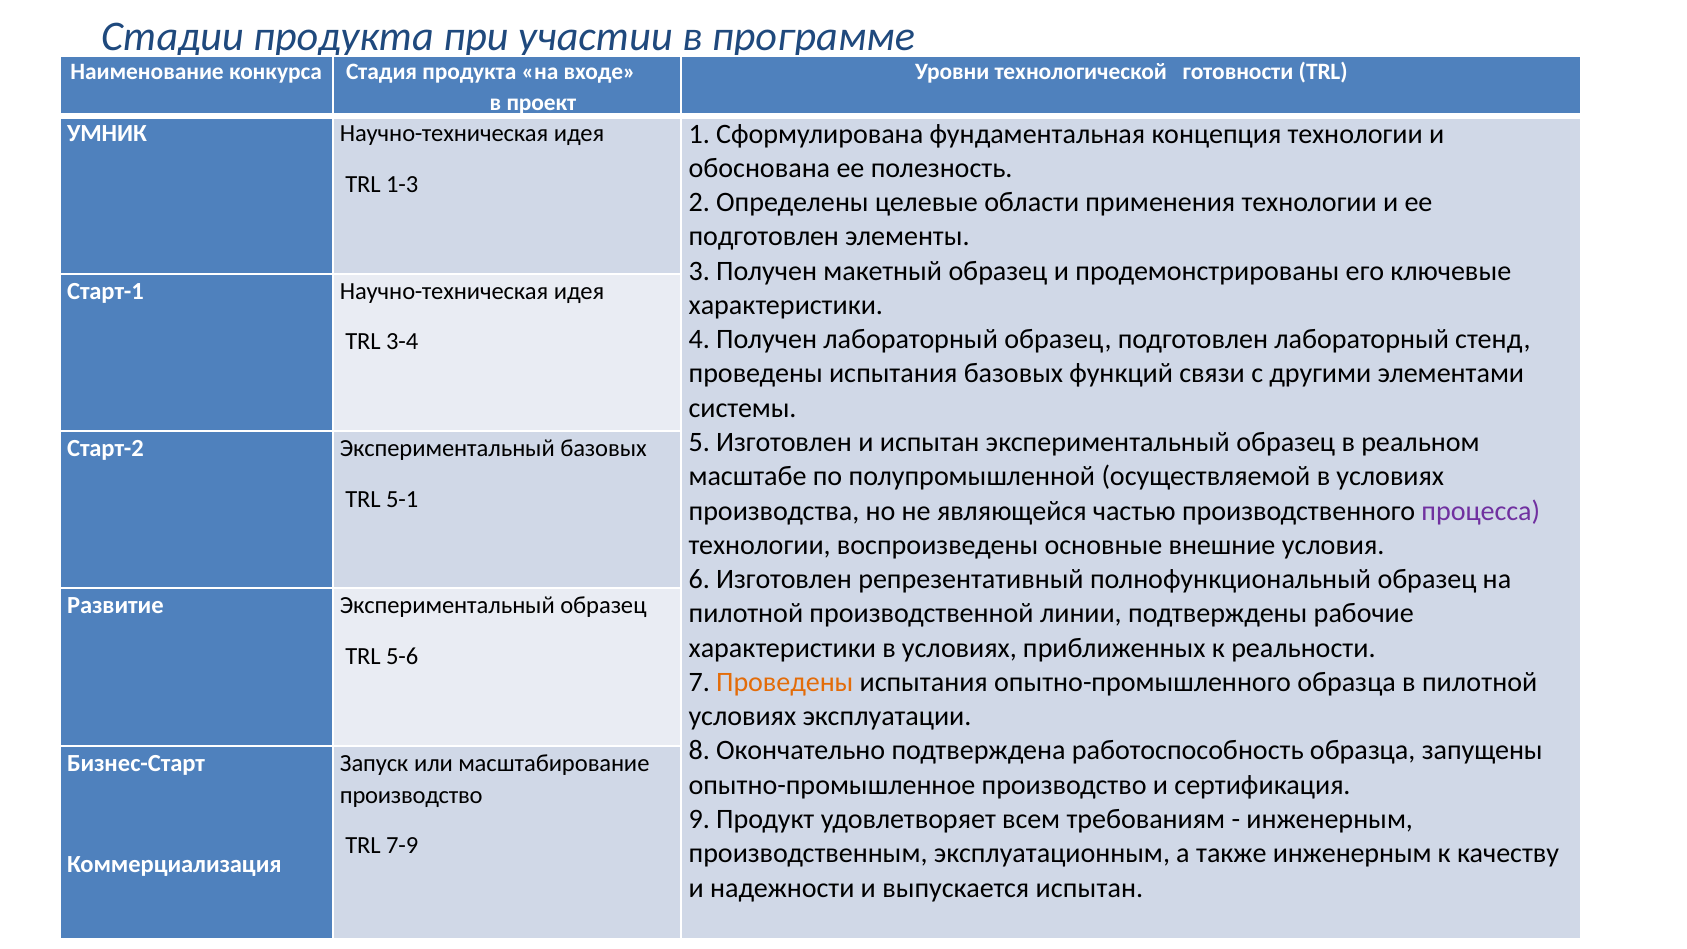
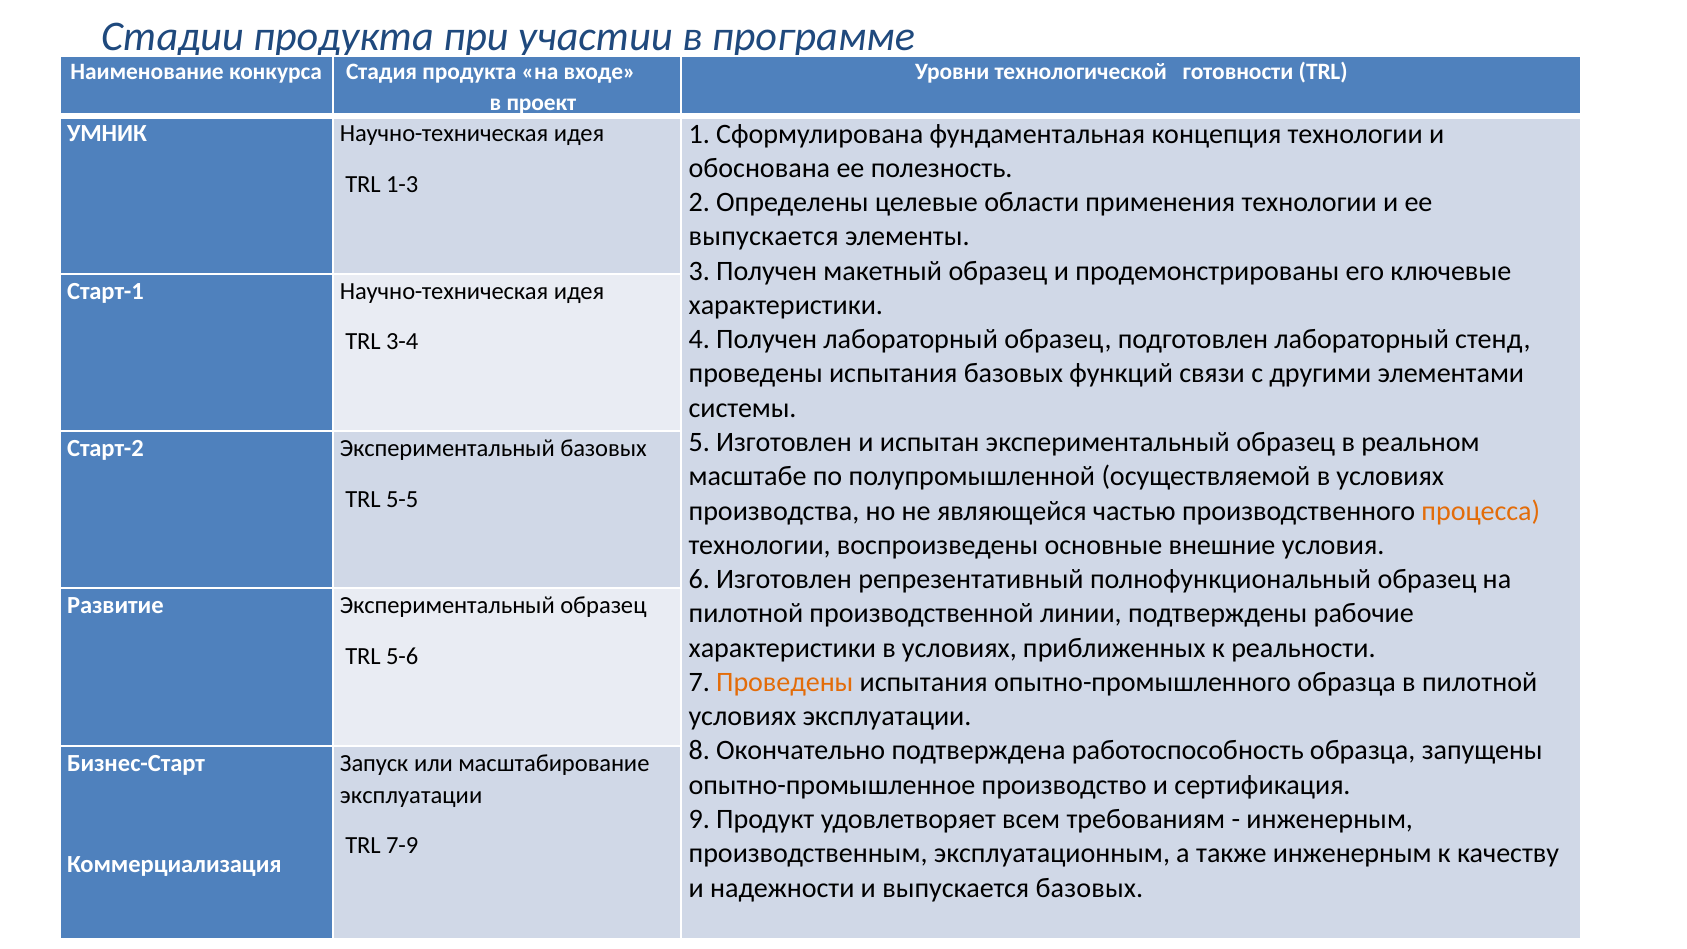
подготовлен at (764, 237): подготовлен -> выпускается
5-1: 5-1 -> 5-5
процесса colour: purple -> orange
производство at (411, 795): производство -> эксплуатации
выпускается испытан: испытан -> базовых
